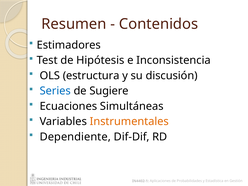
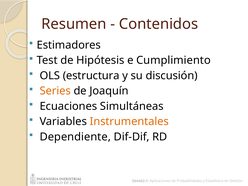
Inconsistencia: Inconsistencia -> Cumplimiento
Series colour: blue -> orange
Sugiere: Sugiere -> Joaquín
